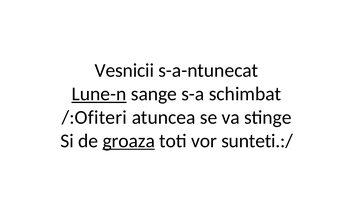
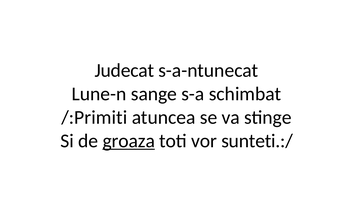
Vesnicii: Vesnicii -> Judecat
Lune-n underline: present -> none
/:Ofiteri: /:Ofiteri -> /:Primiti
